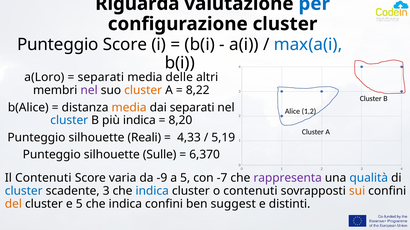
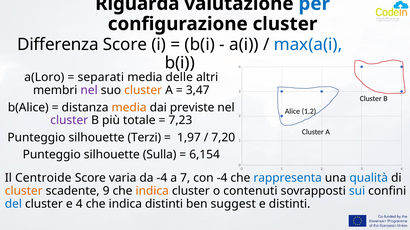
Punteggio at (58, 45): Punteggio -> Differenza
8,22: 8,22 -> 3,47
dai separati: separati -> previste
cluster at (69, 121) colour: blue -> purple
più indica: indica -> totale
8,20: 8,20 -> 7,23
Reali: Reali -> Terzi
4,33: 4,33 -> 1,97
5,19: 5,19 -> 7,20
Sulle: Sulle -> Sulla
6,370: 6,370 -> 6,154
Il Contenuti: Contenuti -> Centroide
da -9: -9 -> -4
a 5: 5 -> 7
con -7: -7 -> -4
rappresenta colour: purple -> blue
cluster at (24, 191) colour: blue -> orange
scadente 3: 3 -> 9
indica at (152, 191) colour: blue -> orange
sui colour: orange -> blue
del colour: orange -> blue
e 5: 5 -> 4
indica confini: confini -> distinti
